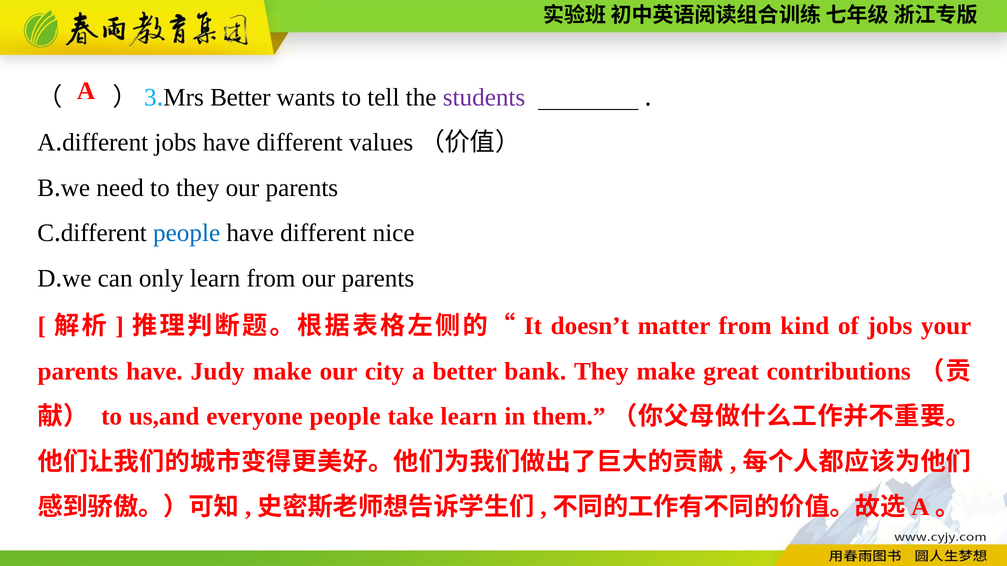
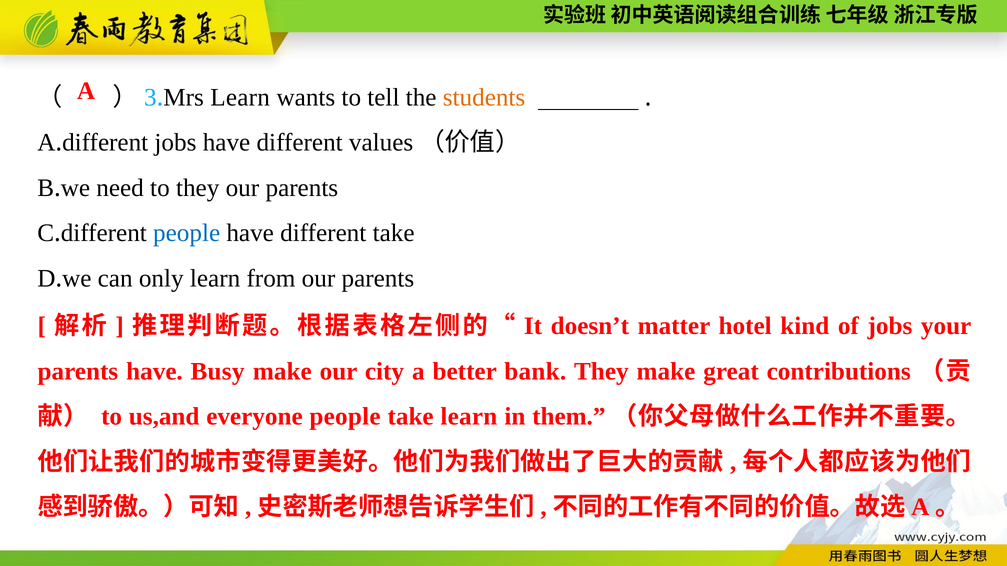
Better at (240, 97): Better -> Learn
students colour: purple -> orange
different nice: nice -> take
matter from: from -> hotel
Judy: Judy -> Busy
